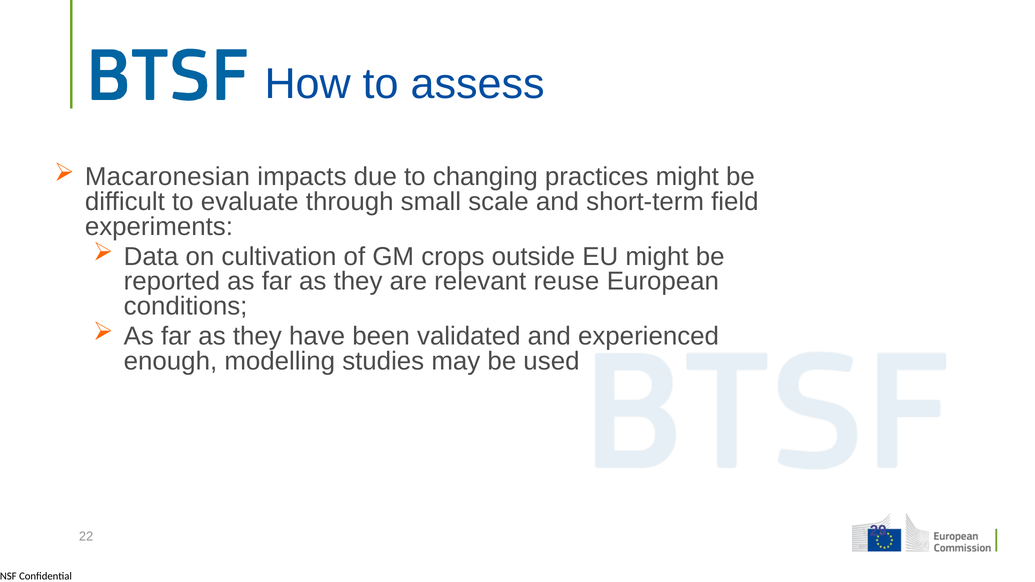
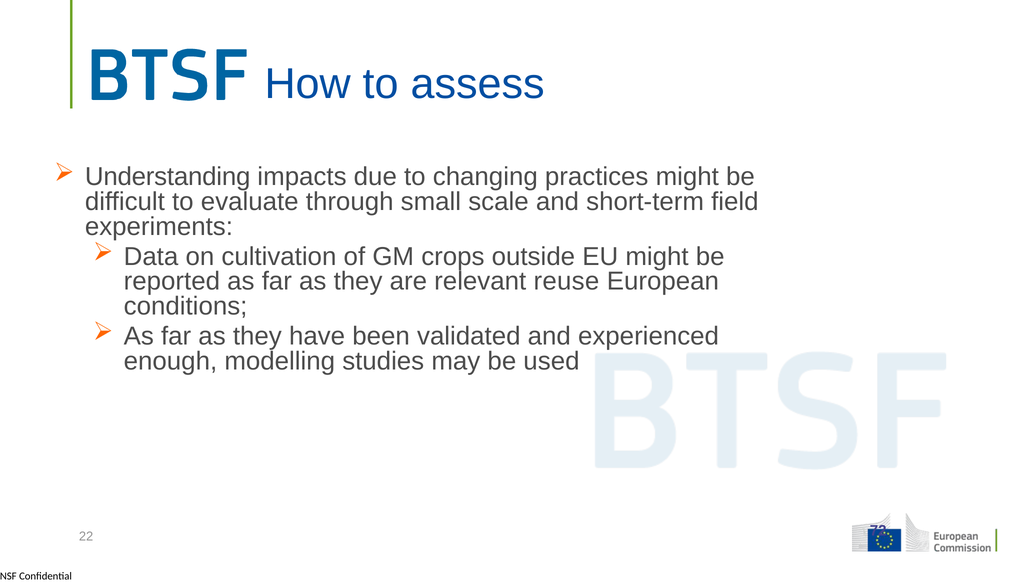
Macaronesian: Macaronesian -> Understanding
29: 29 -> 72
